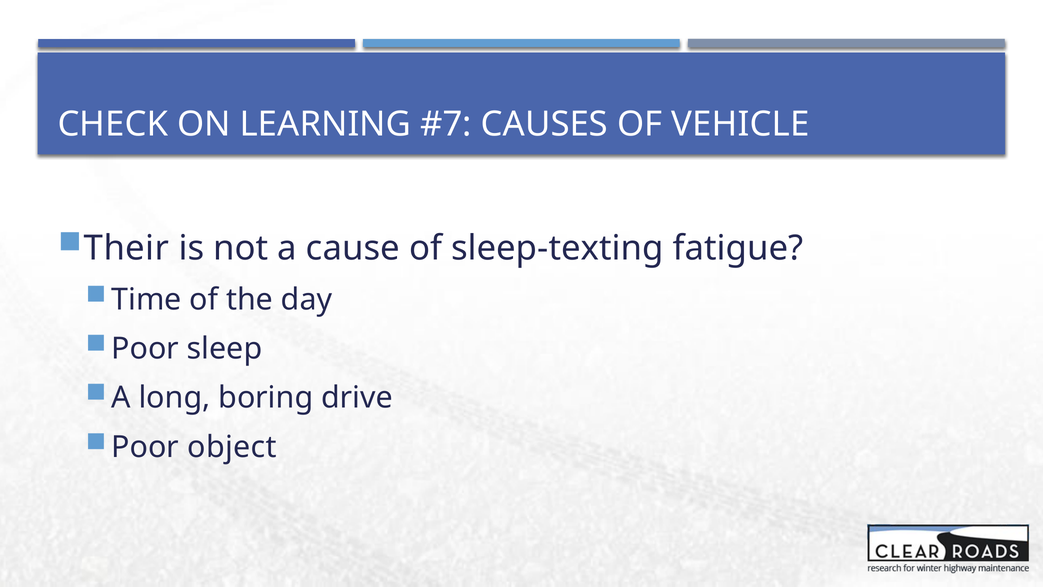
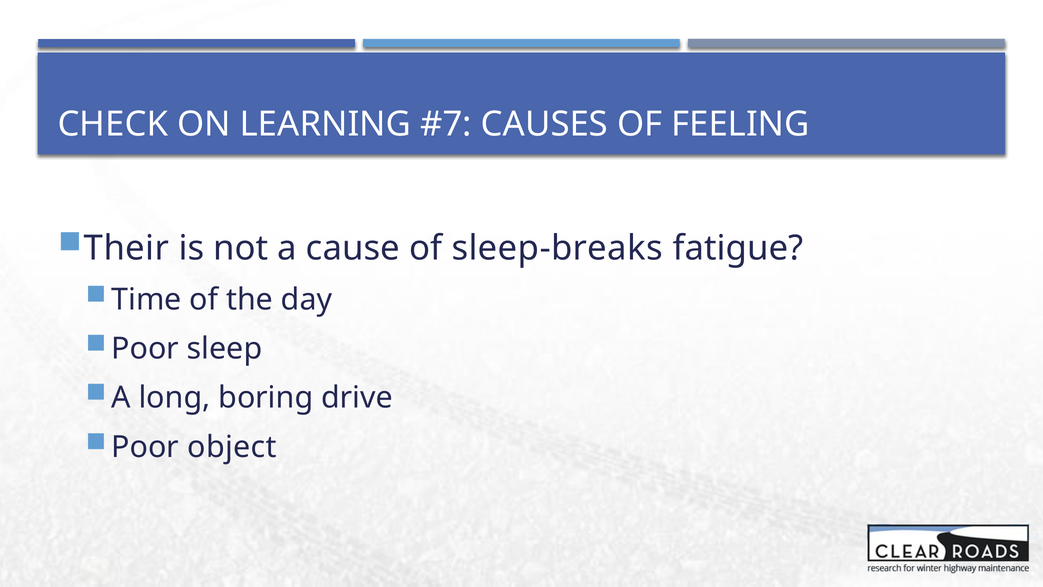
VEHICLE: VEHICLE -> FEELING
sleep-texting: sleep-texting -> sleep-breaks
